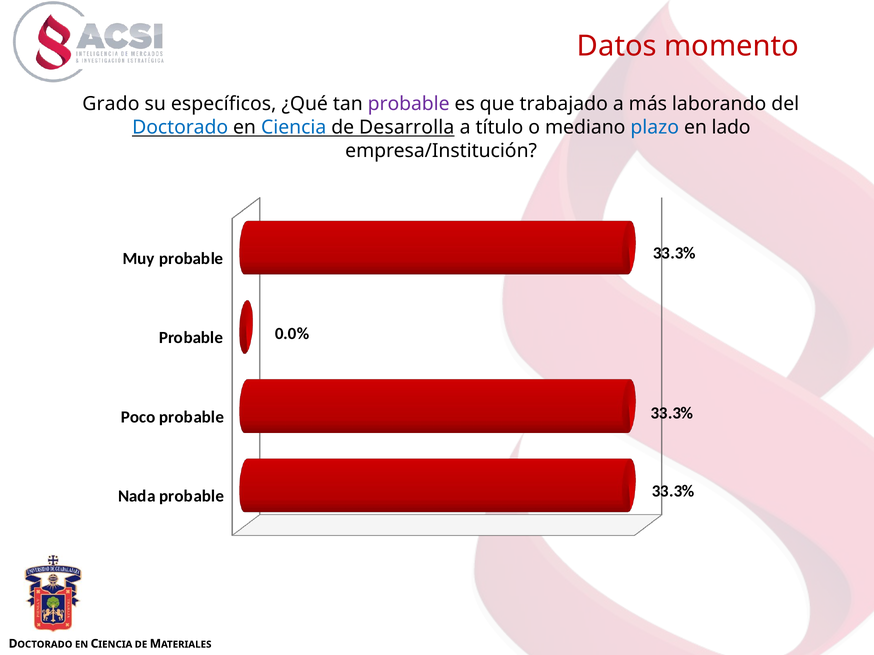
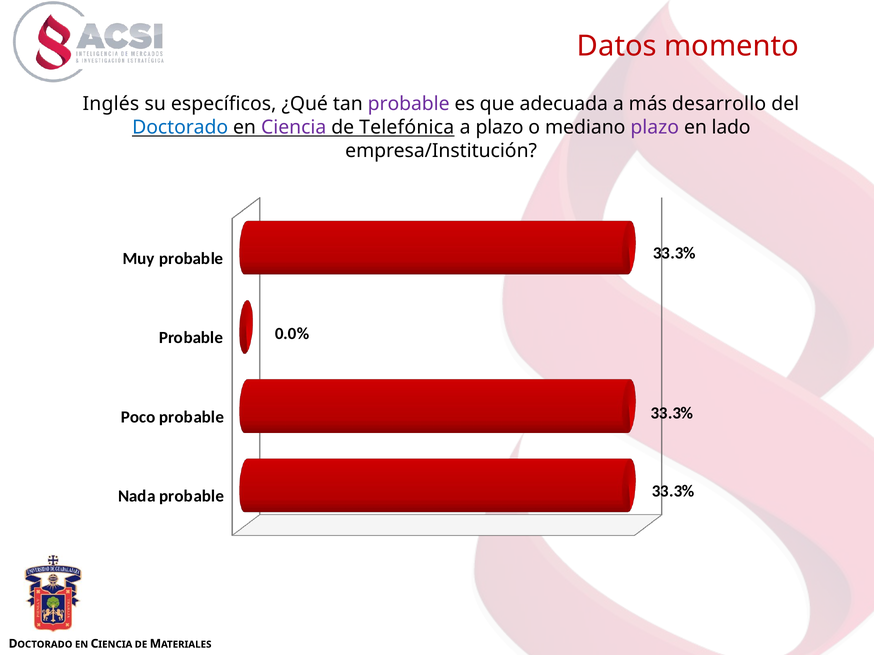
Grado: Grado -> Inglés
trabajado: trabajado -> adecuada
laborando: laborando -> desarrollo
Ciencia at (294, 127) colour: blue -> purple
Desarrolla: Desarrolla -> Telefónica
a título: título -> plazo
plazo at (655, 127) colour: blue -> purple
